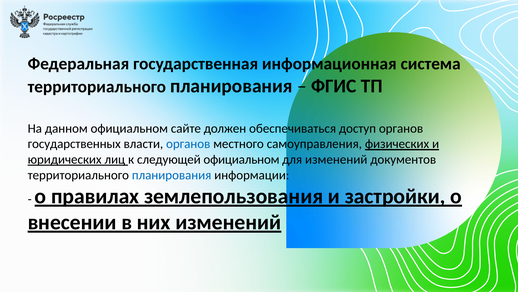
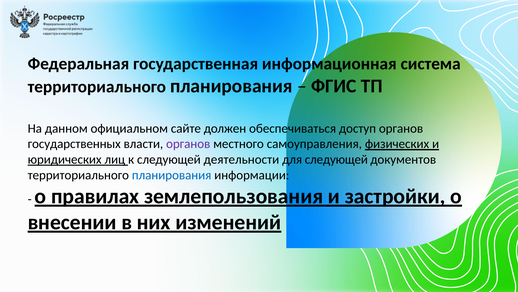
органов at (188, 144) colour: blue -> purple
следующей официальном: официальном -> деятельности
для изменений: изменений -> следующей
